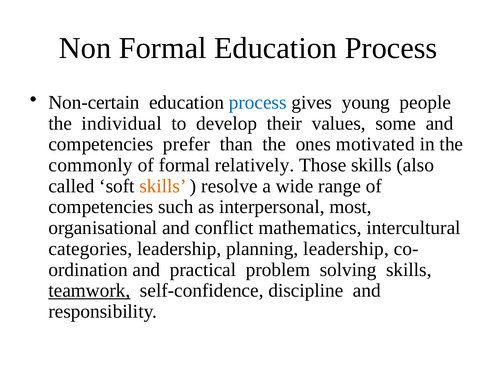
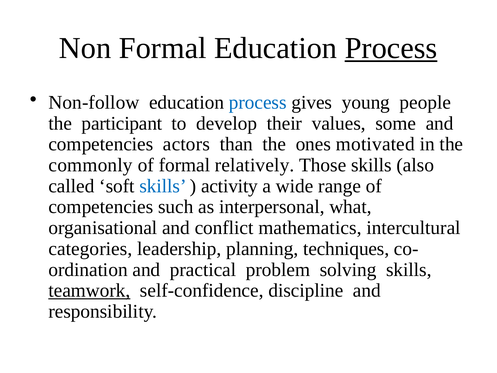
Process at (391, 48) underline: none -> present
Non-certain: Non-certain -> Non-follow
individual: individual -> participant
prefer: prefer -> actors
skills at (163, 186) colour: orange -> blue
resolve: resolve -> activity
most: most -> what
planning leadership: leadership -> techniques
